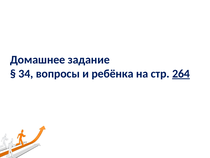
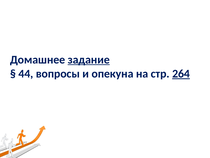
задание underline: none -> present
34: 34 -> 44
ребёнка: ребёнка -> опекуна
